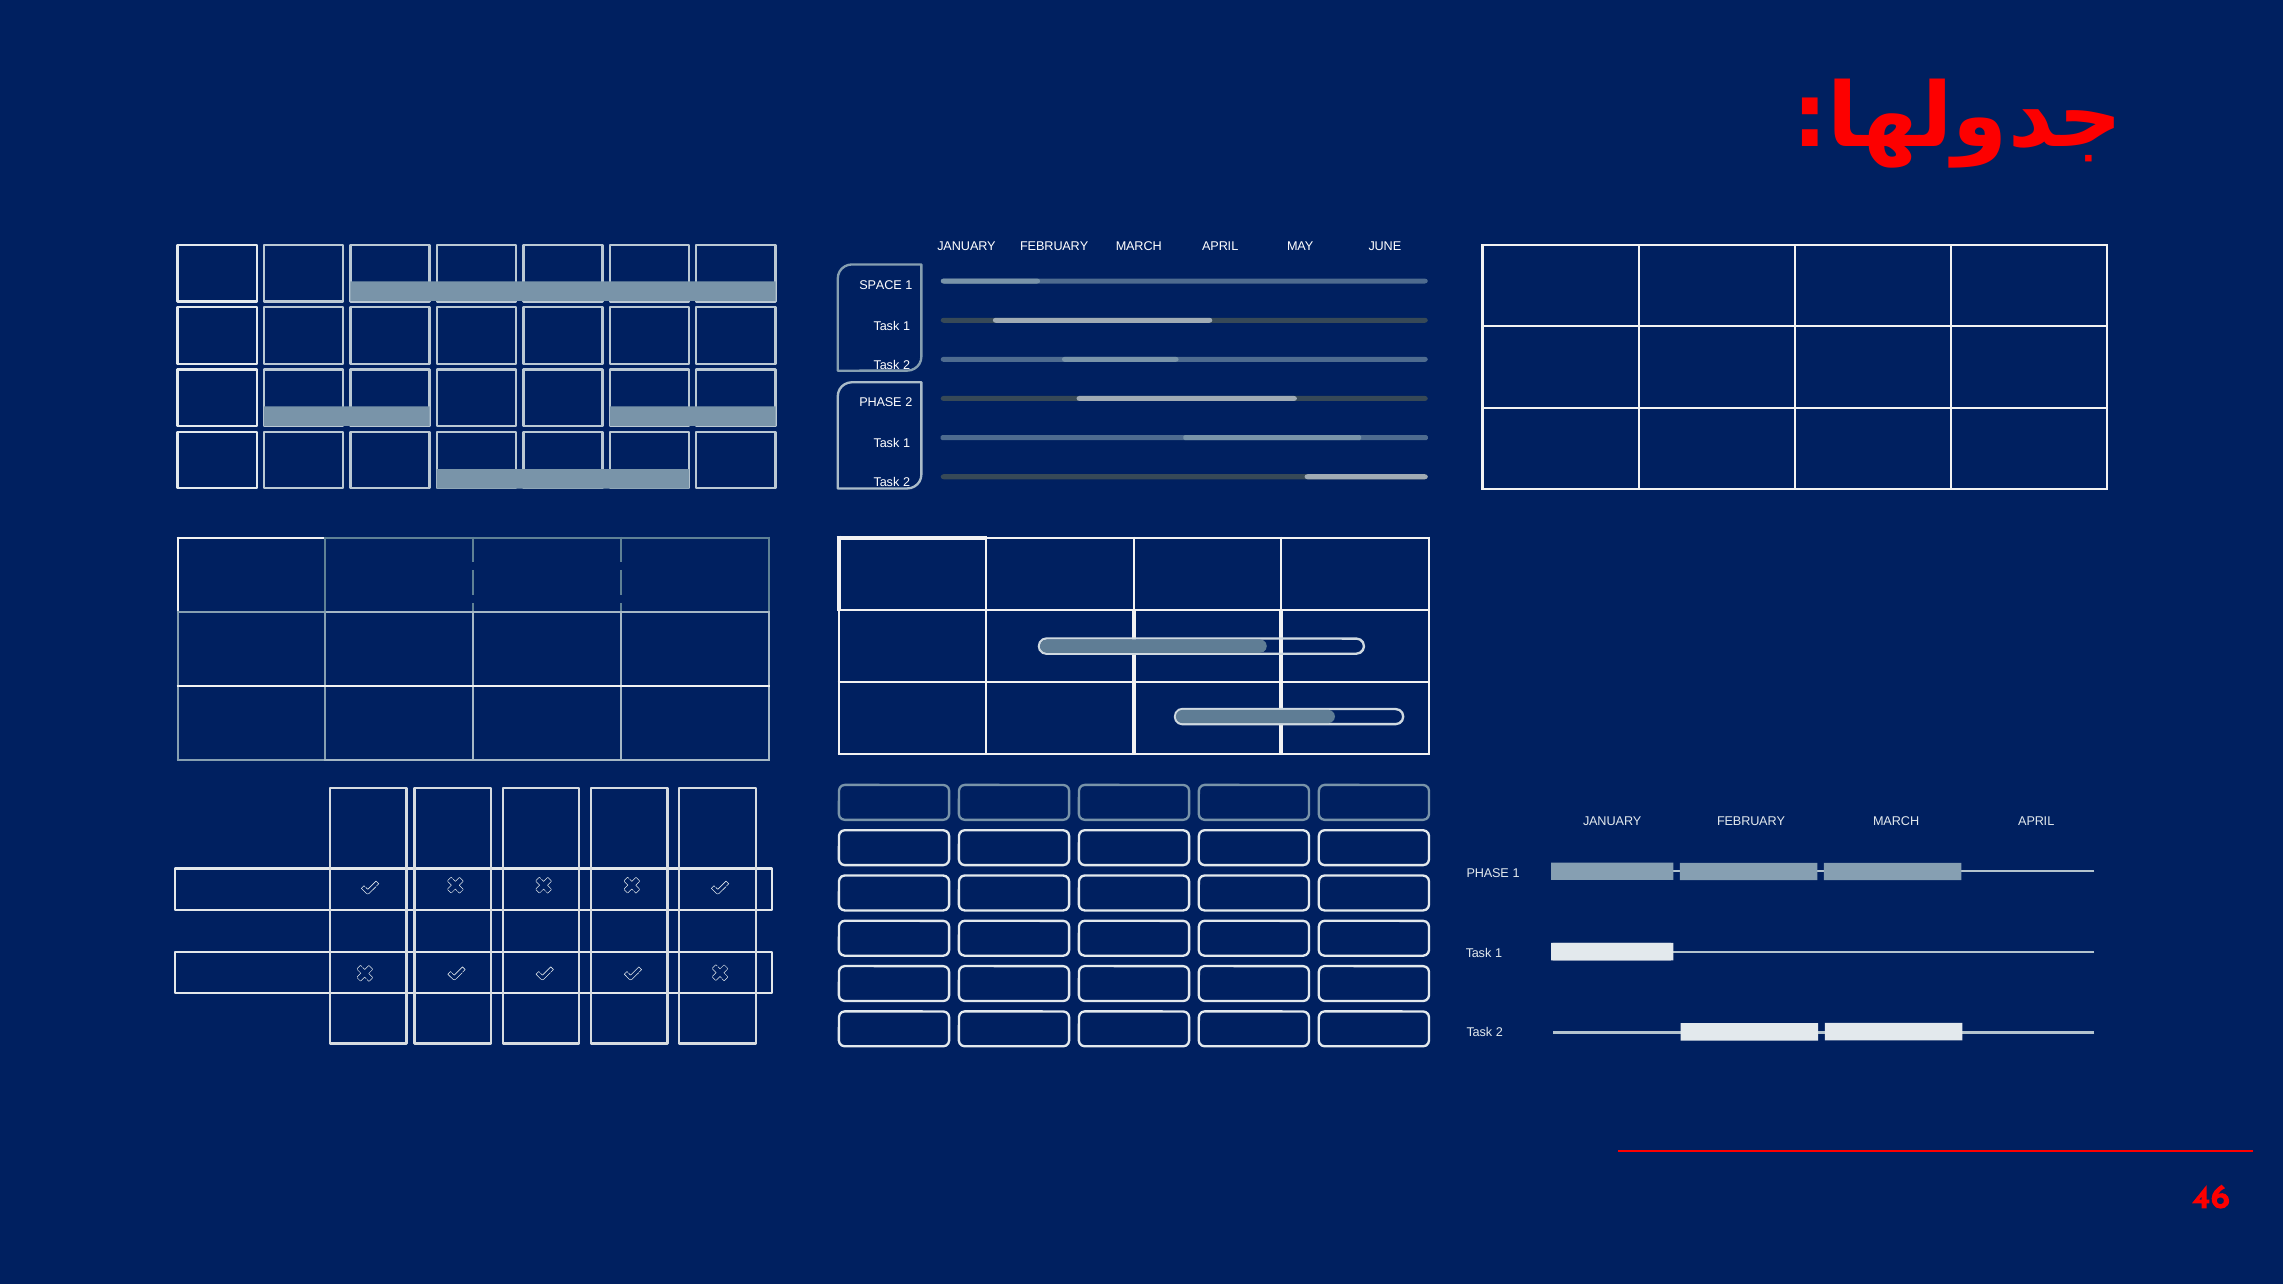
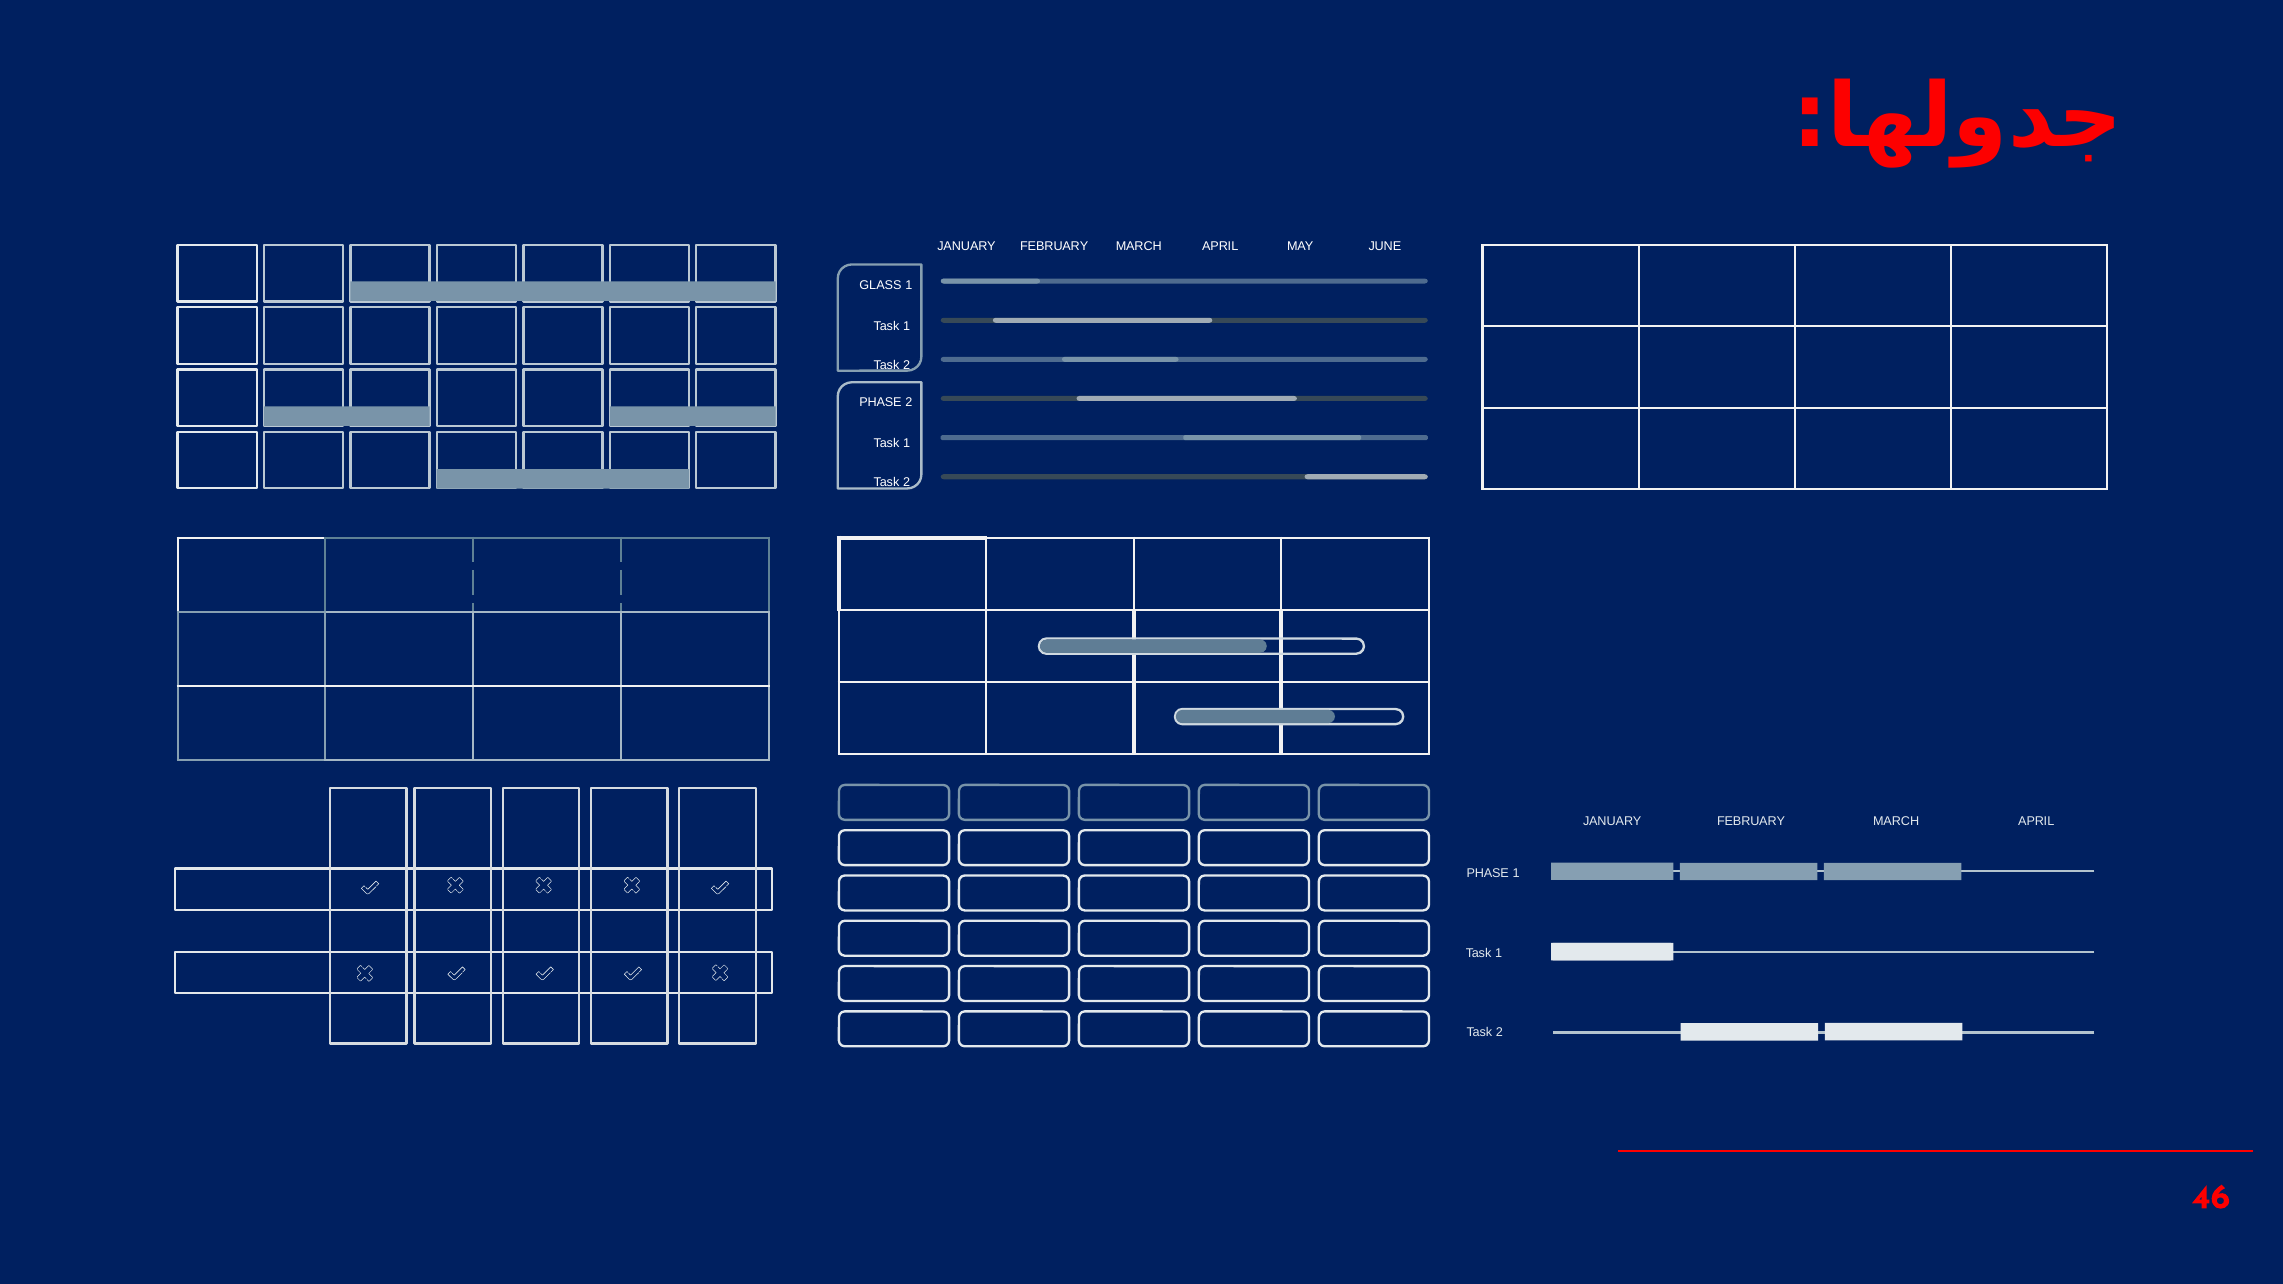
SPACE: SPACE -> GLASS
